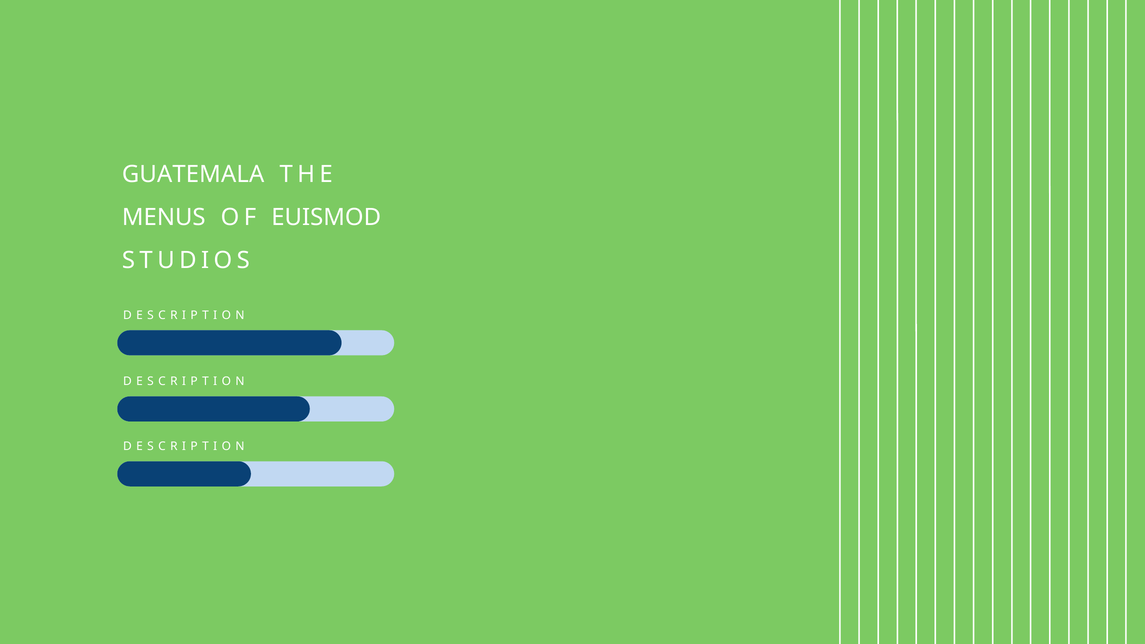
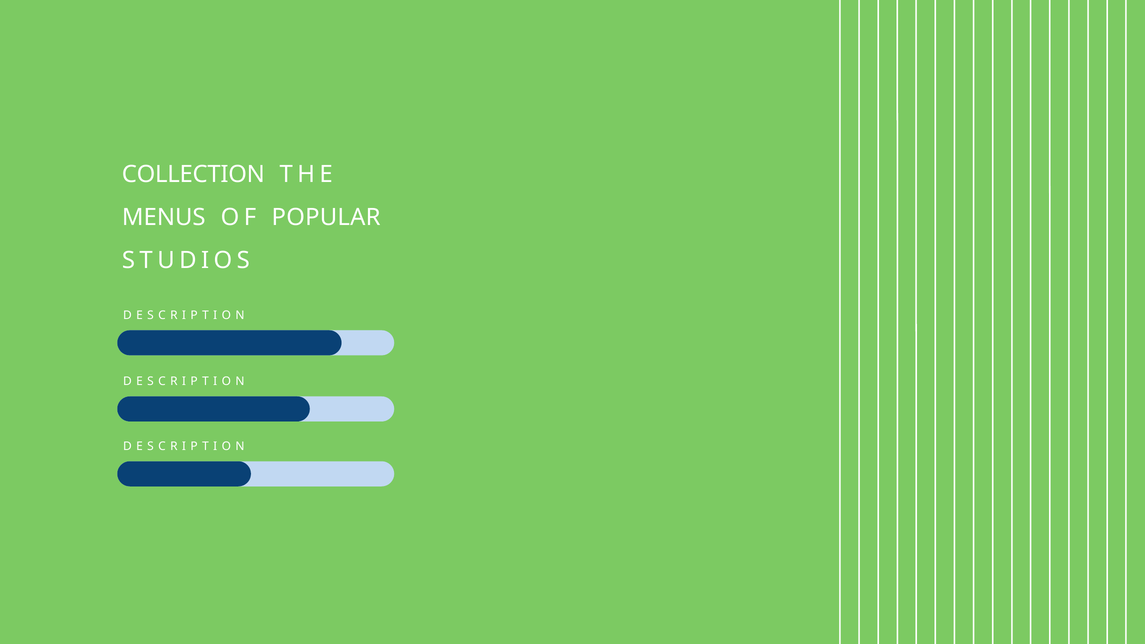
GUATEMALA: GUATEMALA -> COLLECTION
EUISMOD: EUISMOD -> POPULAR
